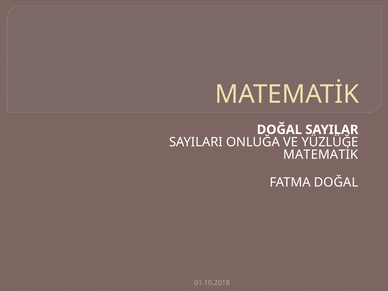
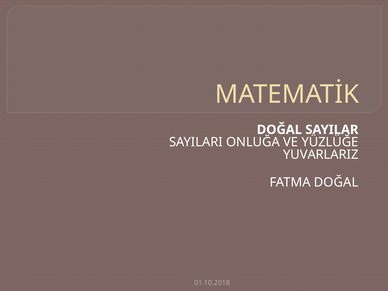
MATEMATİK at (321, 155): MATEMATİK -> YUVARLARIZ
